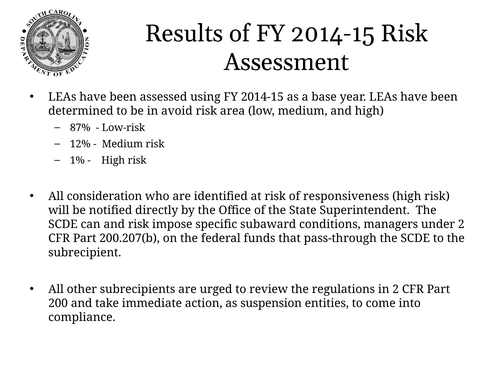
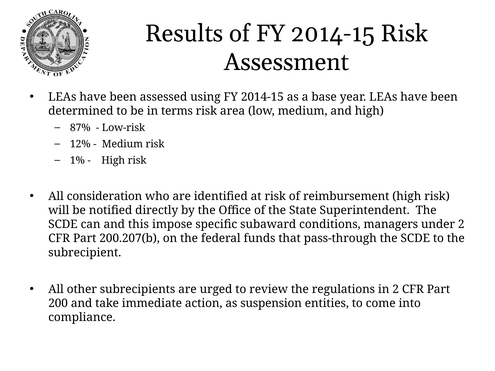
avoid: avoid -> terms
responsiveness: responsiveness -> reimbursement
and risk: risk -> this
